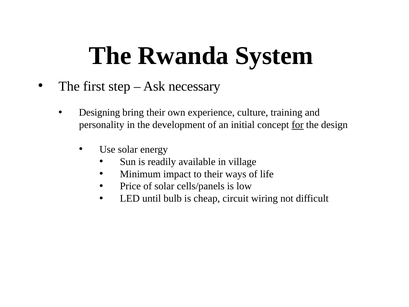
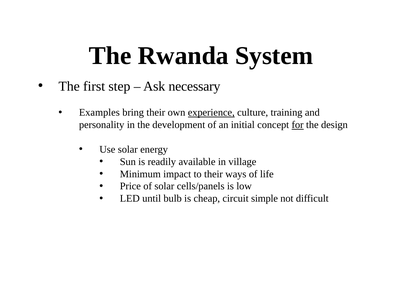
Designing: Designing -> Examples
experience underline: none -> present
wiring: wiring -> simple
